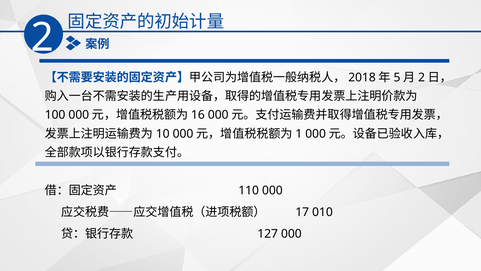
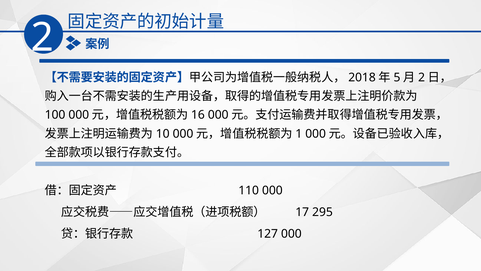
010: 010 -> 295
